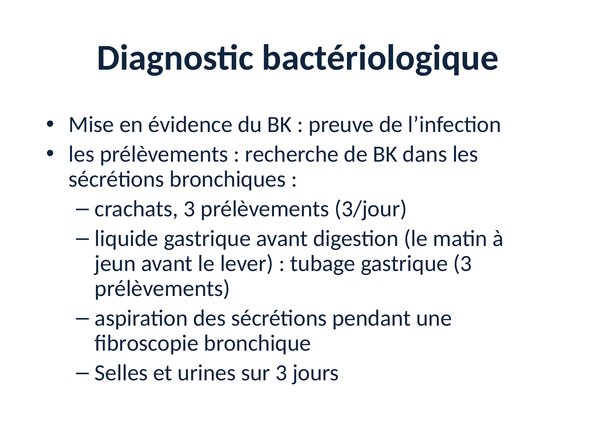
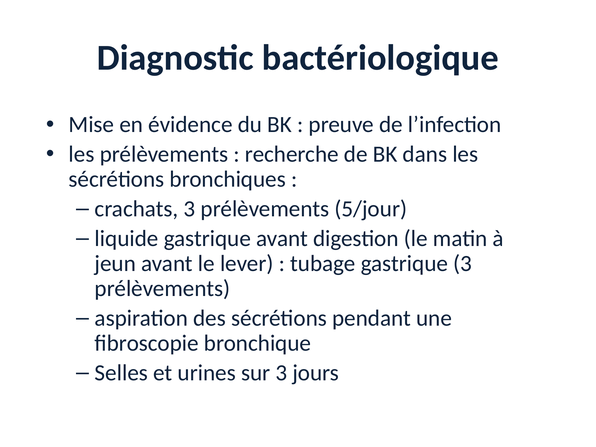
3/jour: 3/jour -> 5/jour
